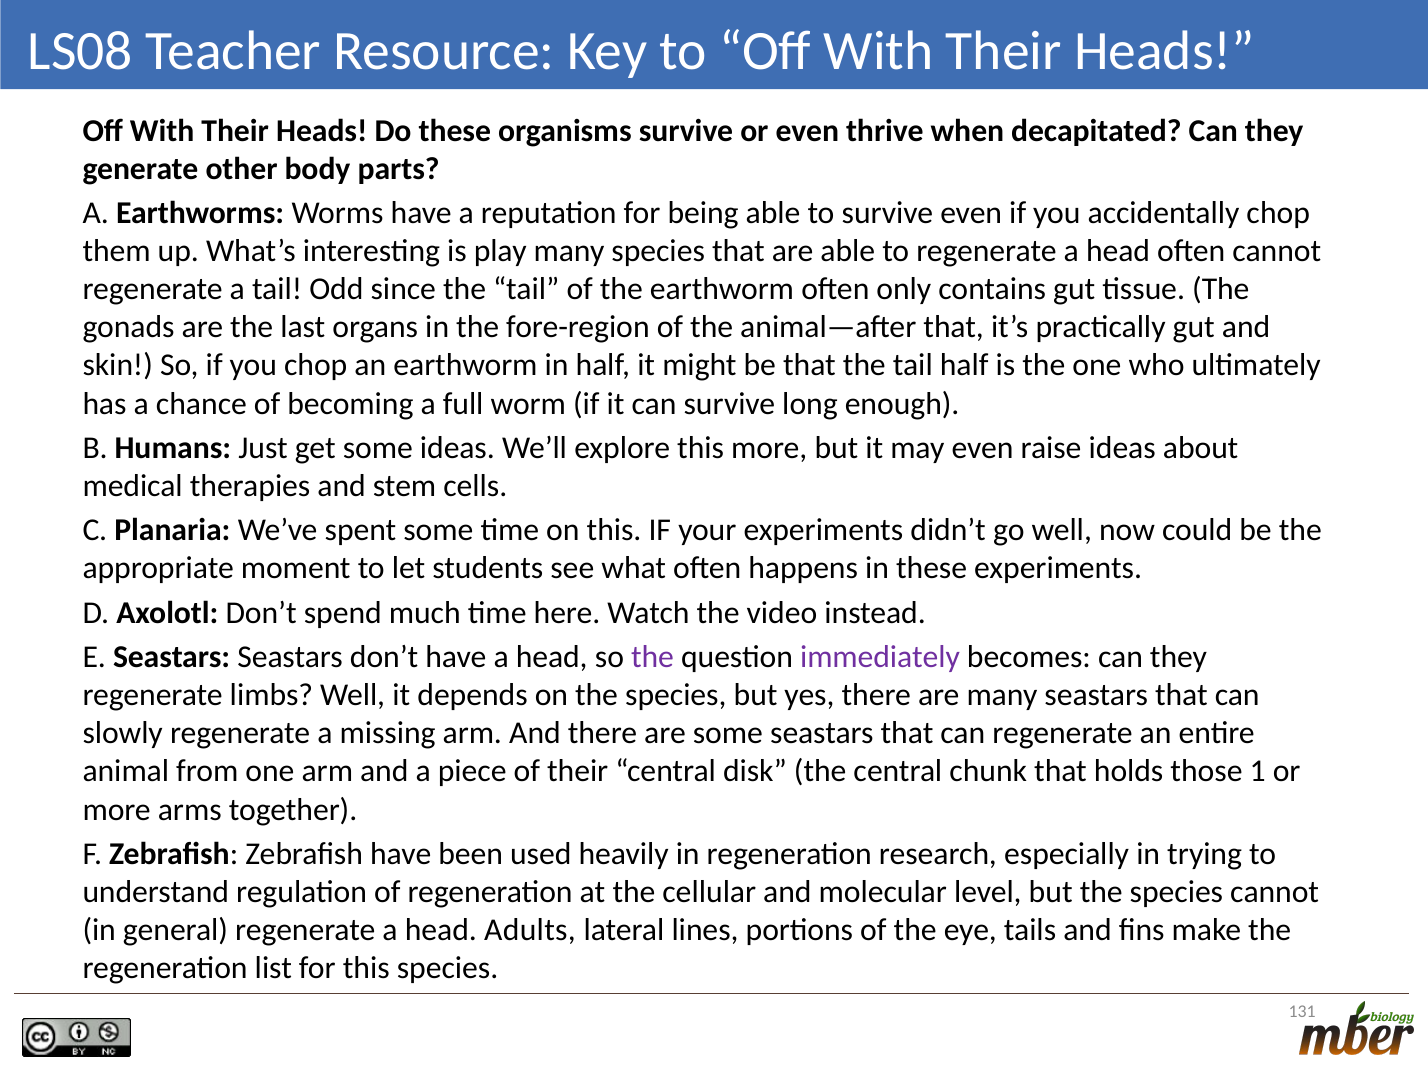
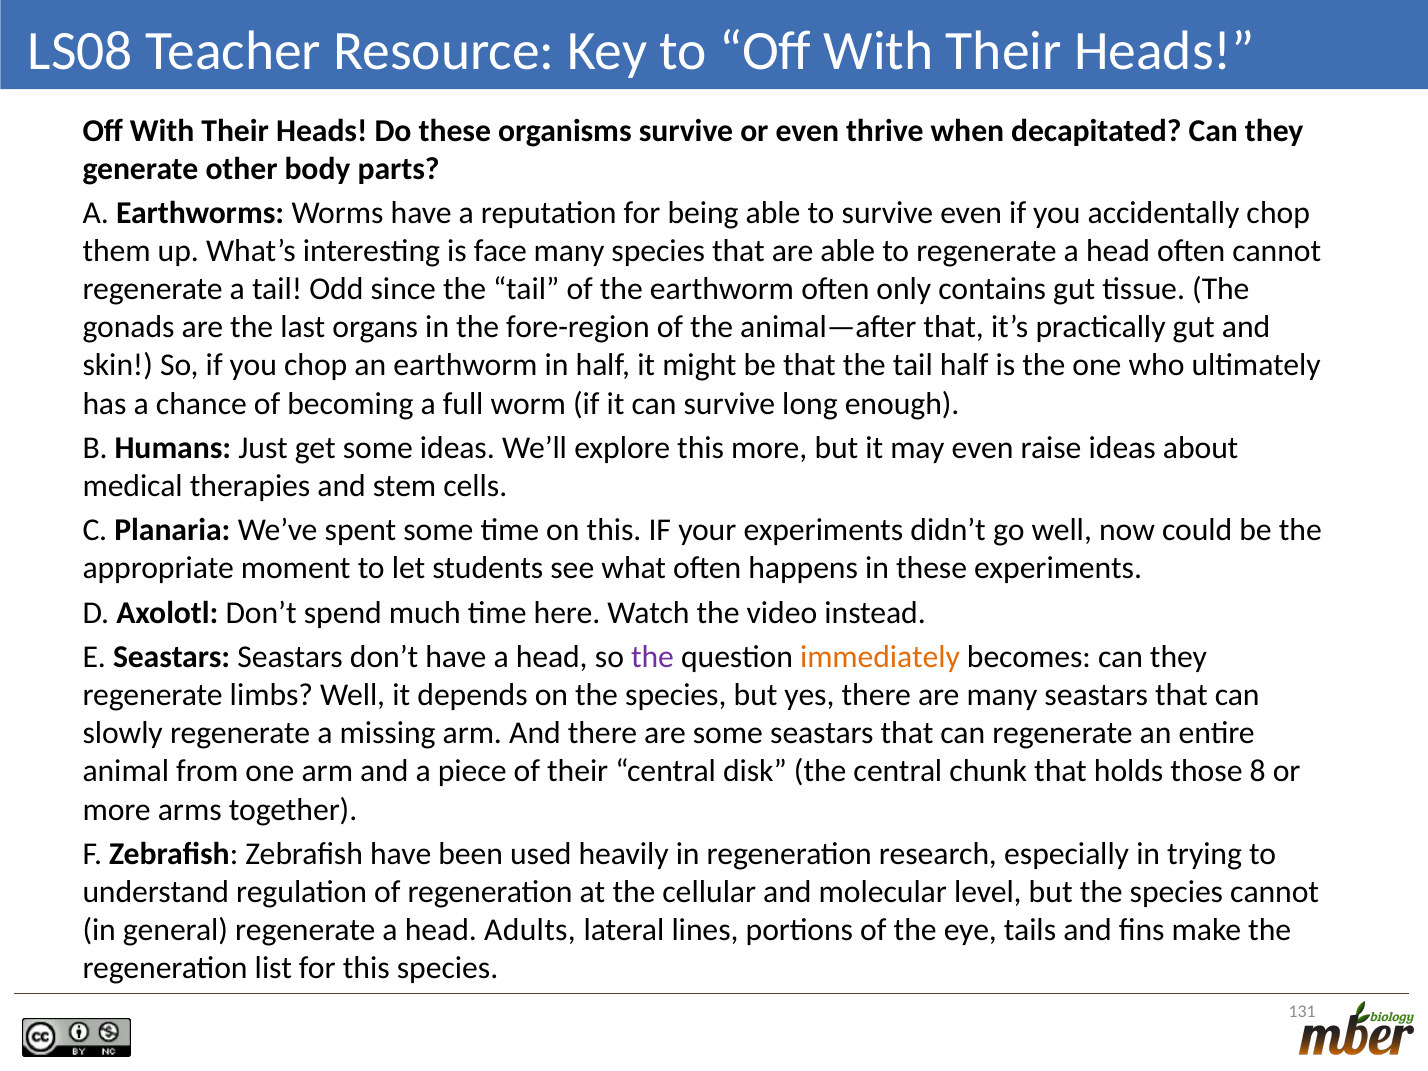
play: play -> face
immediately colour: purple -> orange
1: 1 -> 8
